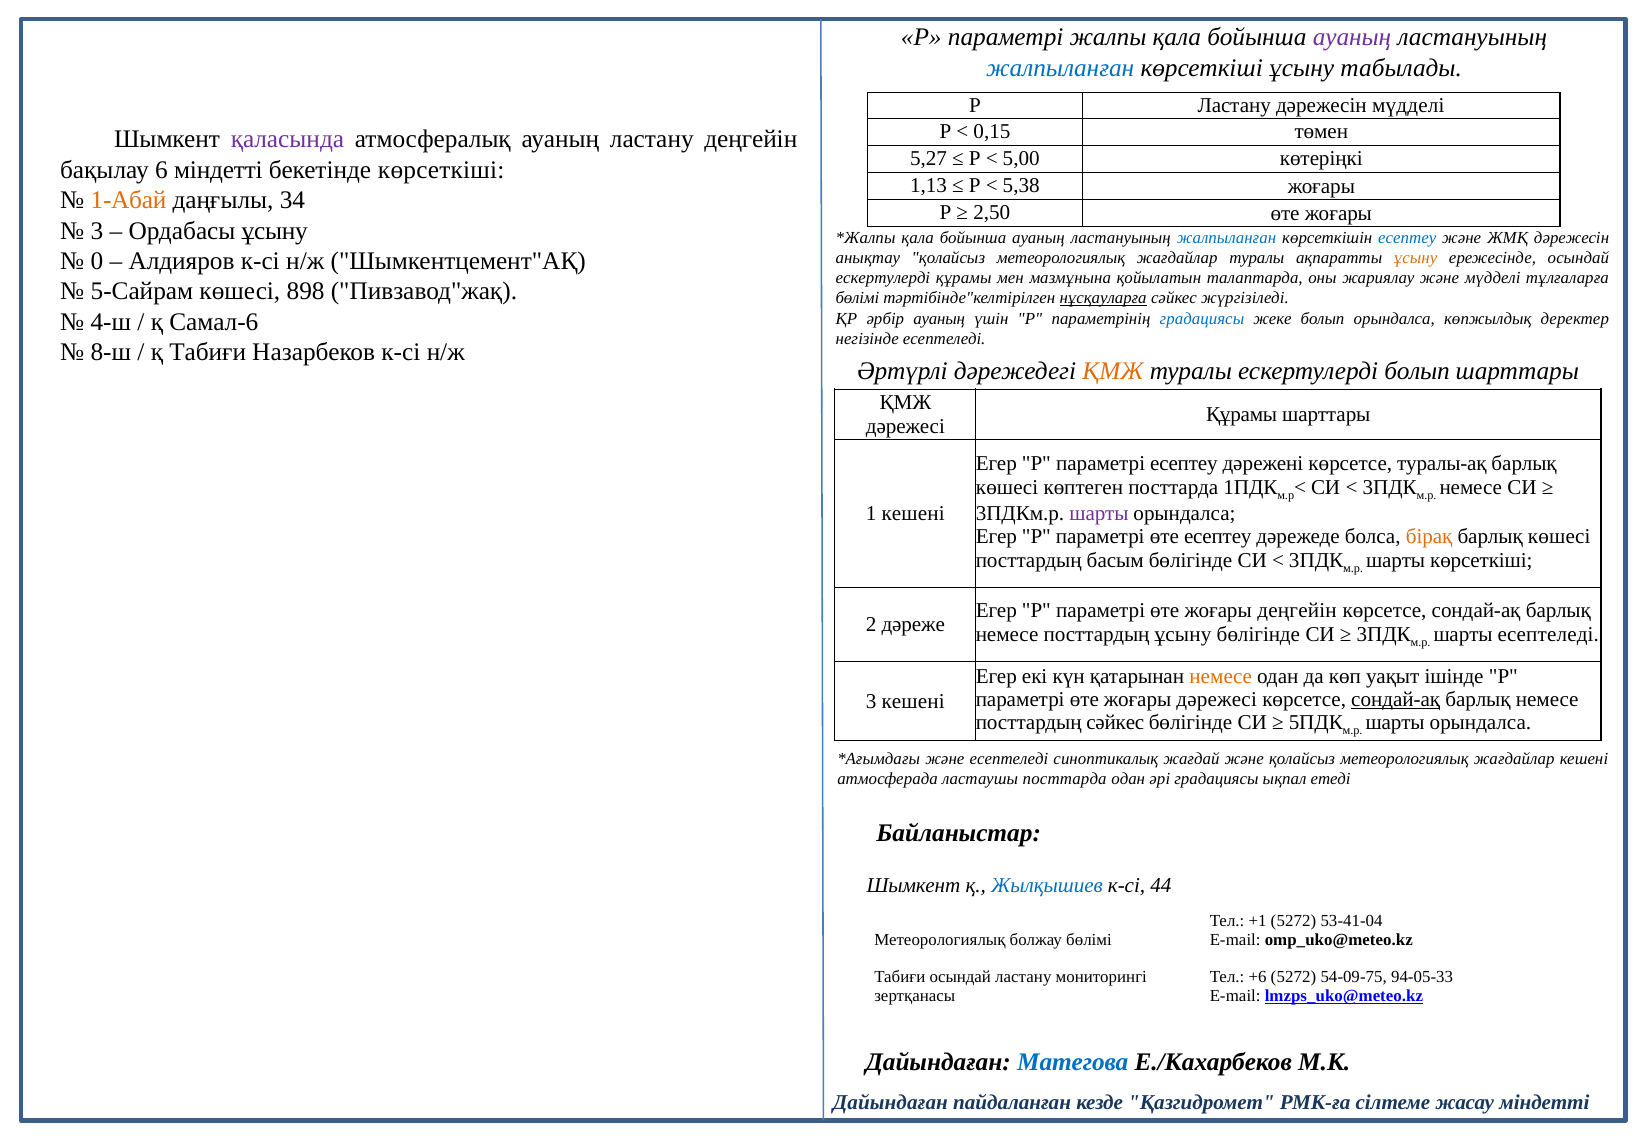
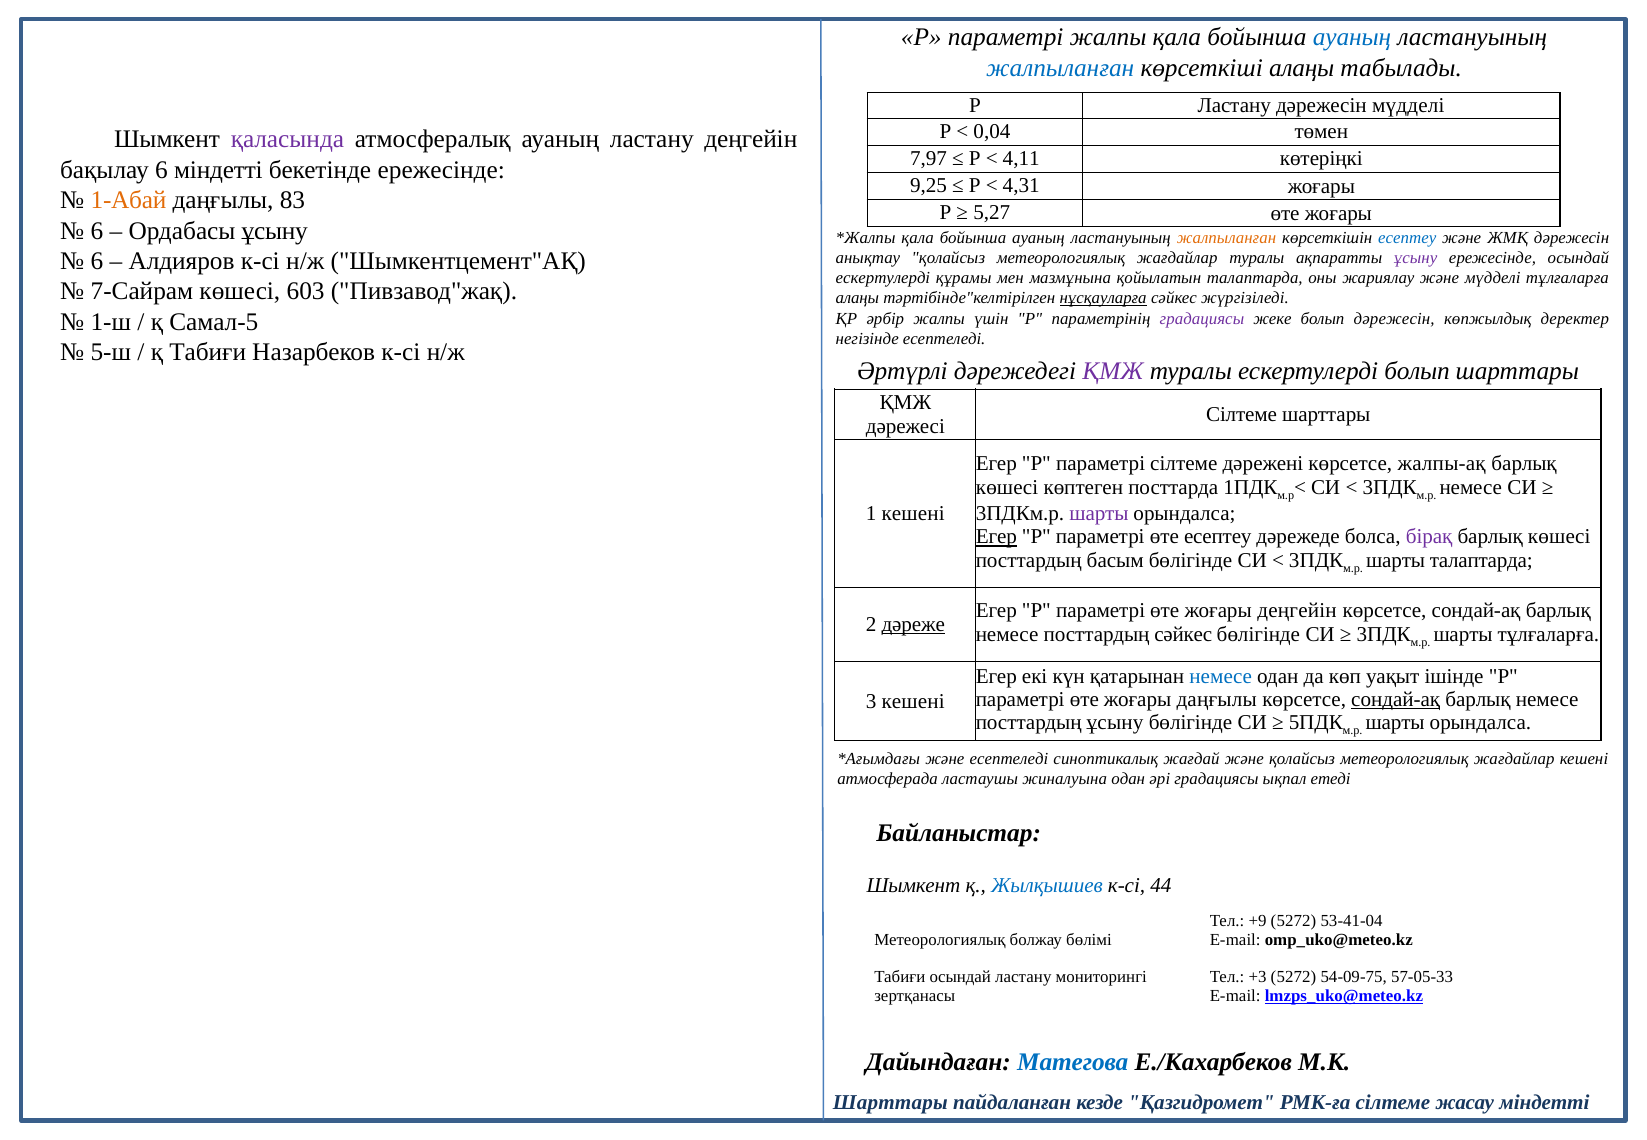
ауаның at (1352, 37) colour: purple -> blue
көрсеткіші ұсыну: ұсыну -> алаңы
0,15: 0,15 -> 0,04
5,27: 5,27 -> 7,97
5,00: 5,00 -> 4,11
бекетінде көрсеткіші: көрсеткіші -> ережесінде
1,13: 1,13 -> 9,25
5,38: 5,38 -> 4,31
34: 34 -> 83
2,50: 2,50 -> 5,27
3 at (97, 231): 3 -> 6
жалпыланған at (1227, 238) colour: blue -> orange
0 at (97, 261): 0 -> 6
ұсыну at (1416, 258) colour: orange -> purple
5-Сайрам: 5-Сайрам -> 7-Сайрам
898: 898 -> 603
бөлімі at (857, 298): бөлімі -> алаңы
4-ш: 4-ш -> 1-ш
Самал-6: Самал-6 -> Самал-5
әрбір ауаның: ауаның -> жалпы
градациясы at (1202, 319) colour: blue -> purple
болып орындалса: орындалса -> дәрежесін
8-ш: 8-ш -> 5-ш
ҚМЖ at (1113, 371) colour: orange -> purple
Құрамы at (1242, 415): Құрамы -> Сілтеме
параметрі есептеу: есептеу -> сілтеме
туралы-ақ: туралы-ақ -> жалпы-ақ
Егер at (996, 537) underline: none -> present
бірақ colour: orange -> purple
шарты көрсеткіші: көрсеткіші -> талаптарда
дәреже underline: none -> present
посттардың ұсыну: ұсыну -> сәйкес
шарты есептеледі: есептеледі -> тұлғаларға
немесе at (1221, 676) colour: orange -> blue
жоғары дәрежесі: дәрежесі -> даңғылы
посттардың сәйкес: сәйкес -> ұсыну
ластаушы посттарда: посттарда -> жиналуына
+1: +1 -> +9
+6: +6 -> +3
94-05-33: 94-05-33 -> 57-05-33
Дайындаған at (890, 1102): Дайындаған -> Шарттары
